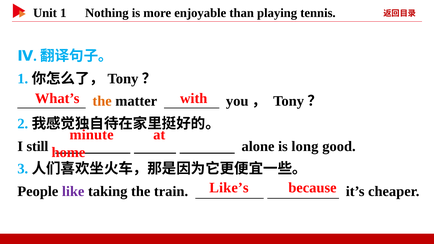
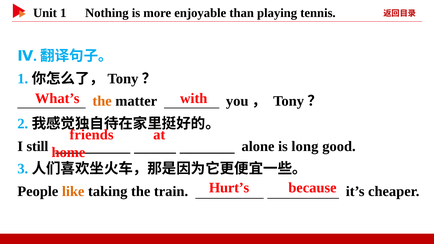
minute: minute -> friends
Like’s: Like’s -> Hurt’s
like colour: purple -> orange
